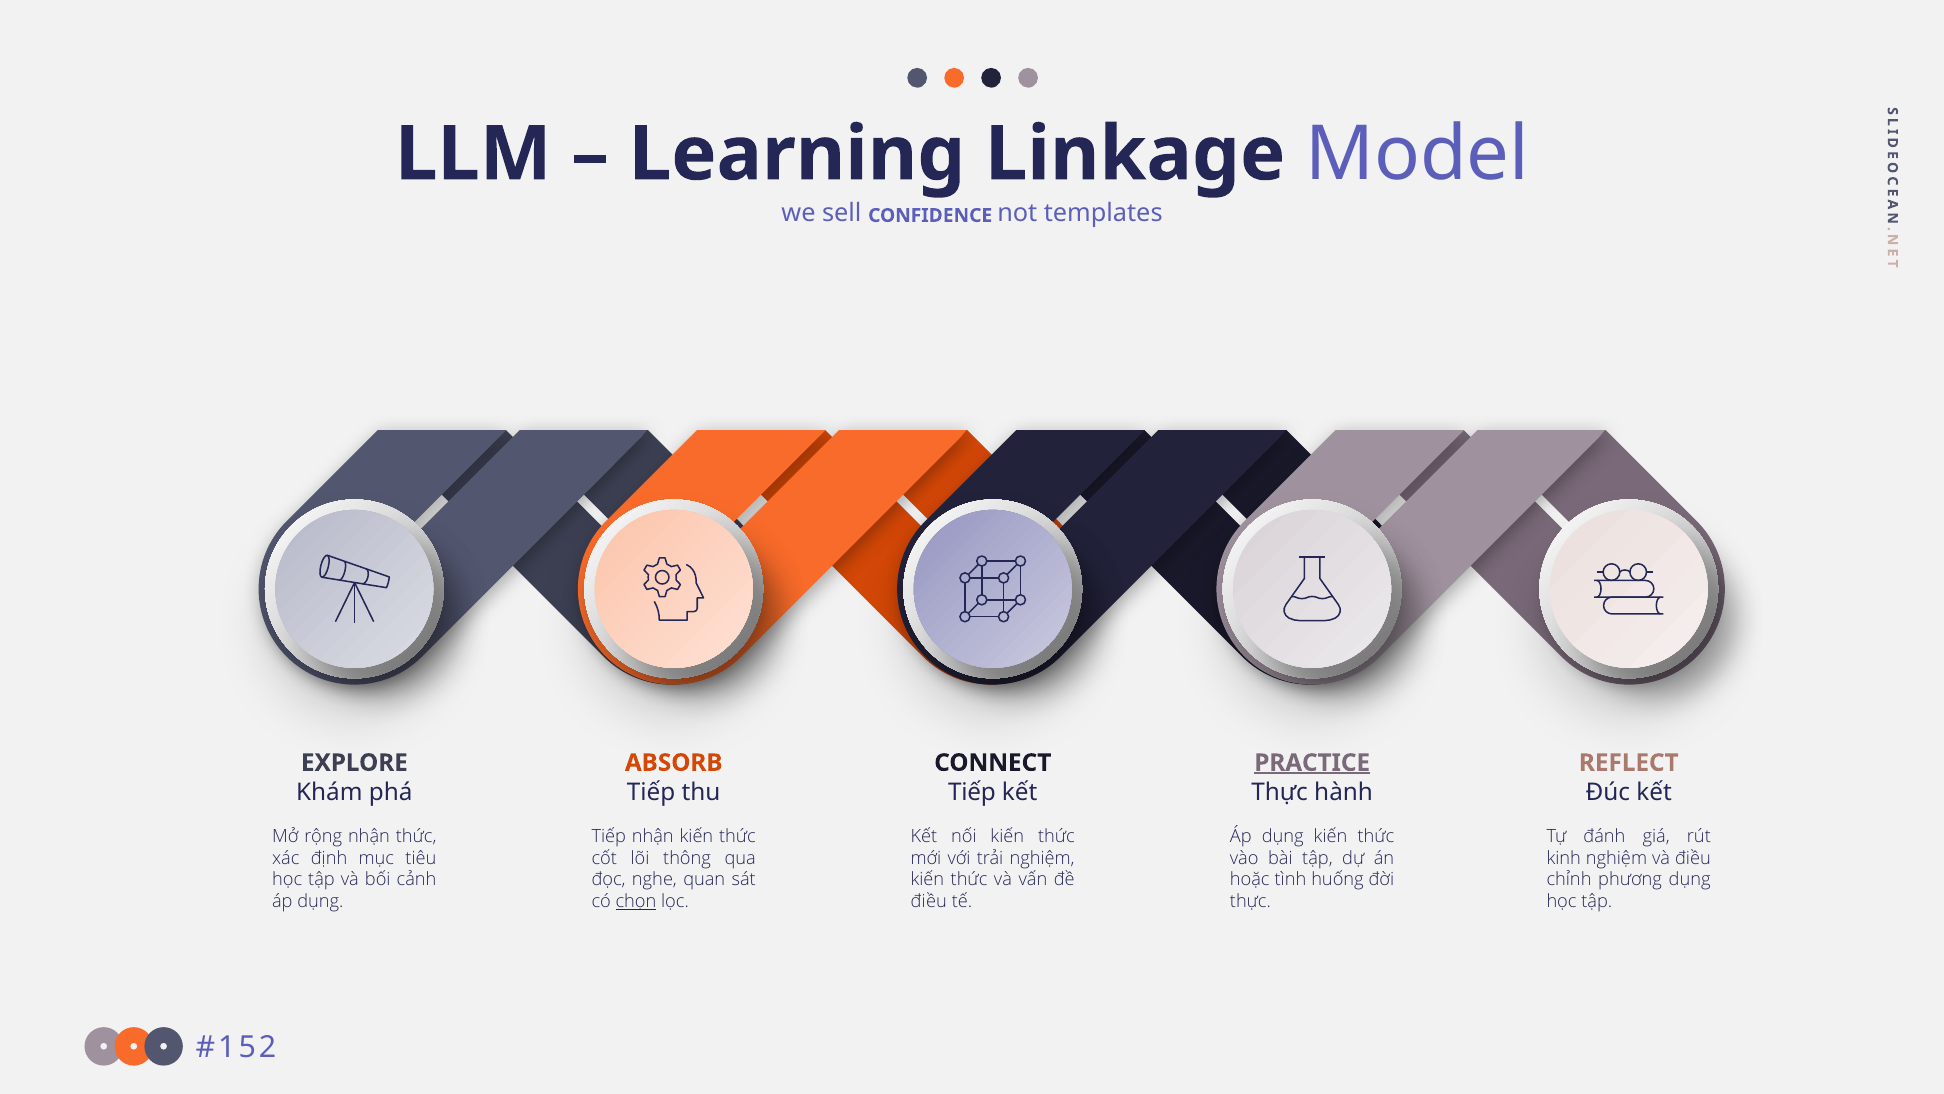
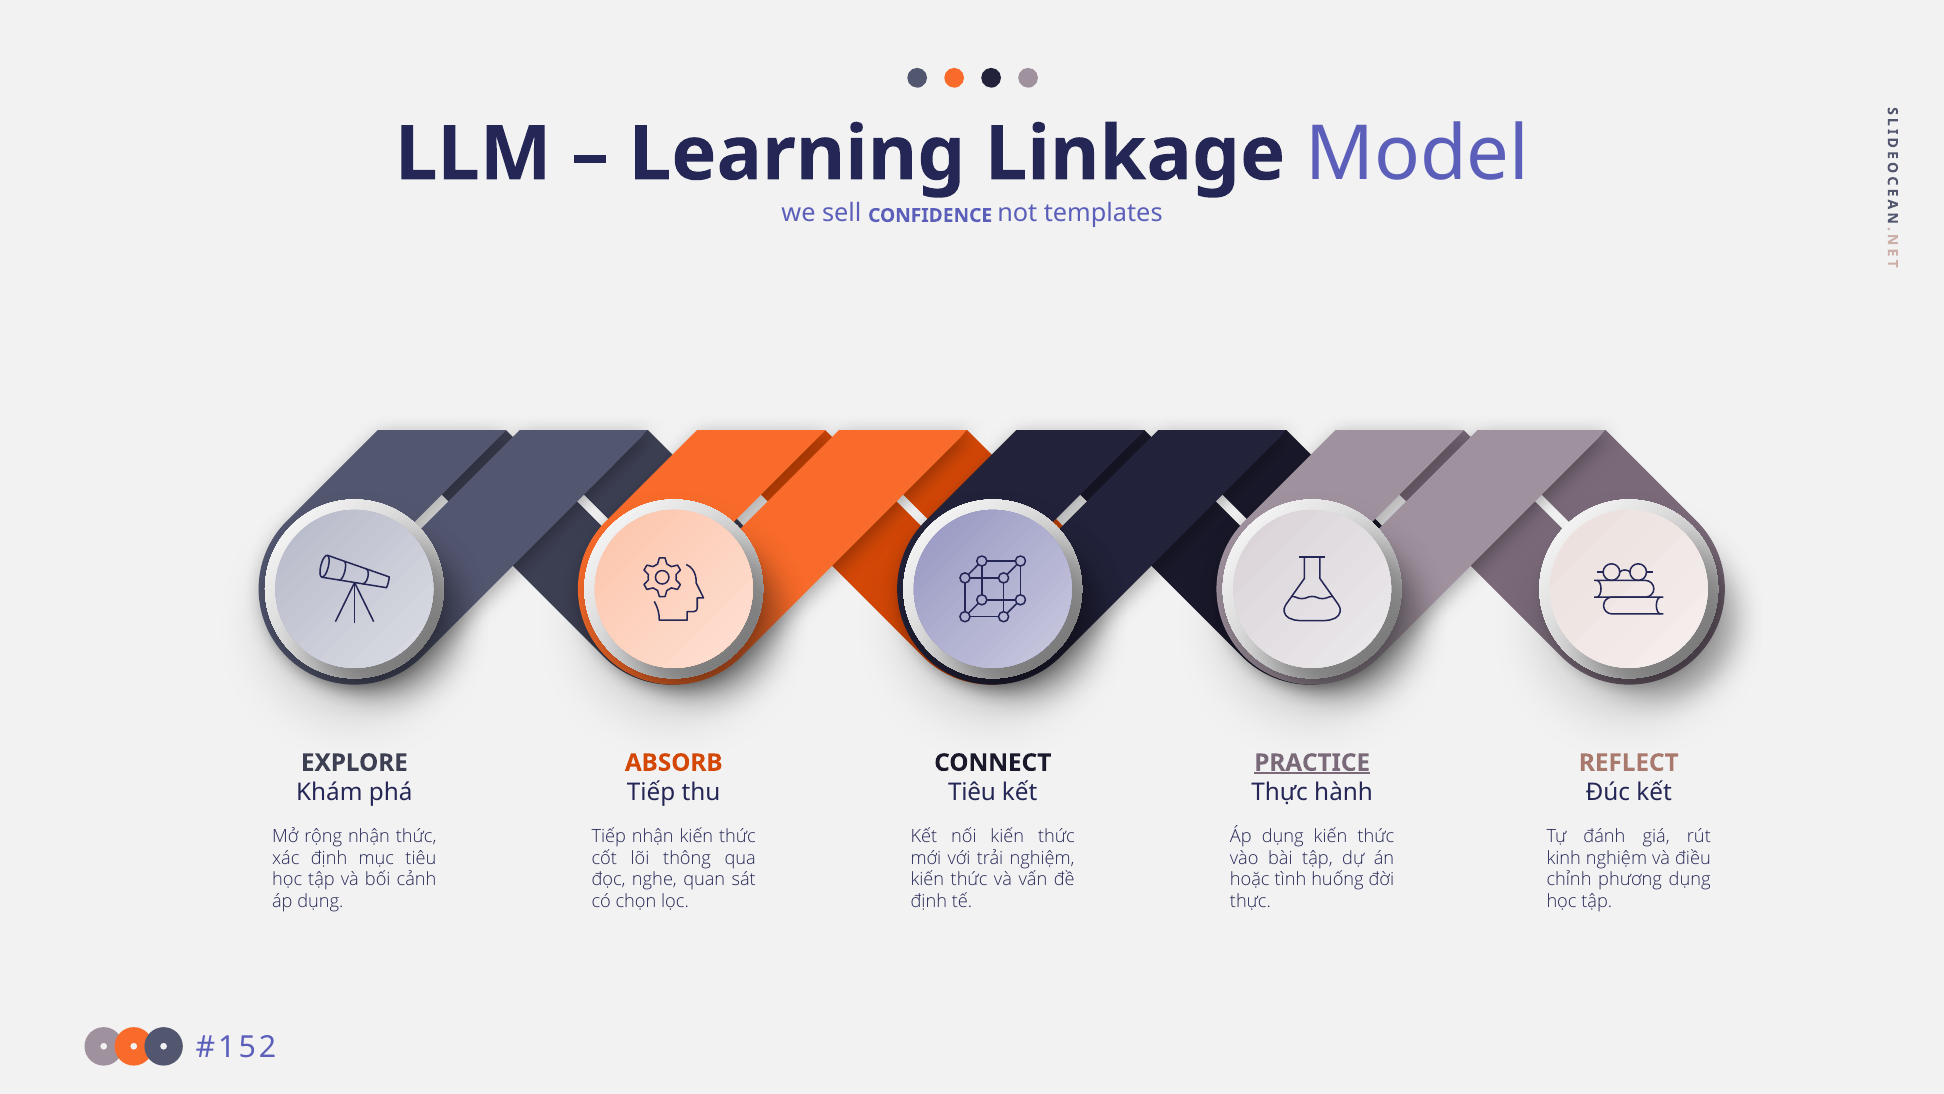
Tiếp at (972, 792): Tiếp -> Tiêu
chọn underline: present -> none
điều at (929, 901): điều -> định
